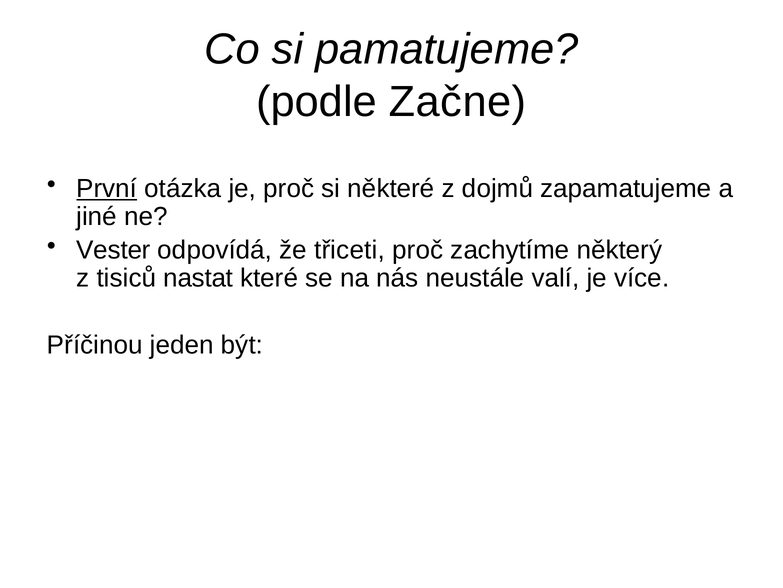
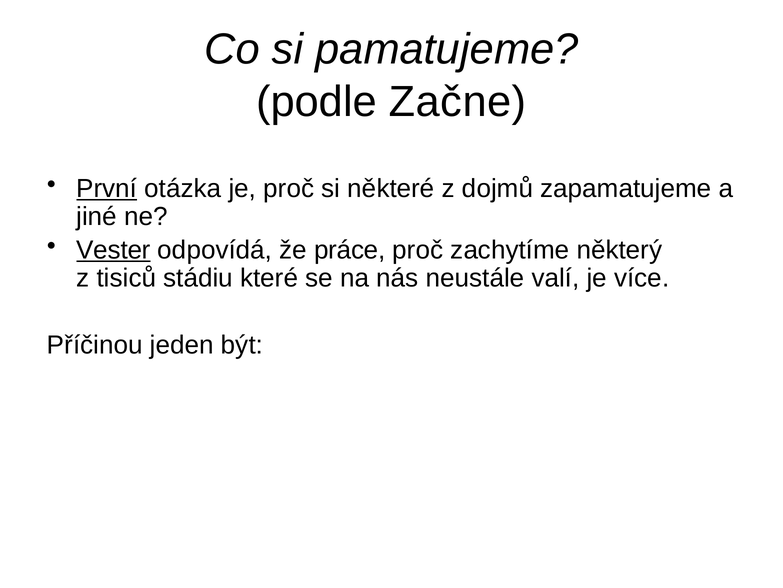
Vester underline: none -> present
třiceti: třiceti -> práce
nastat: nastat -> stádiu
